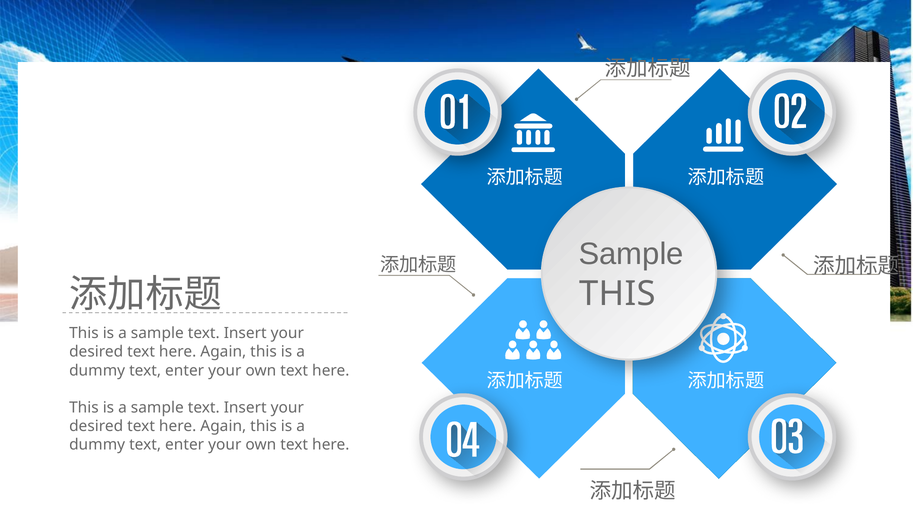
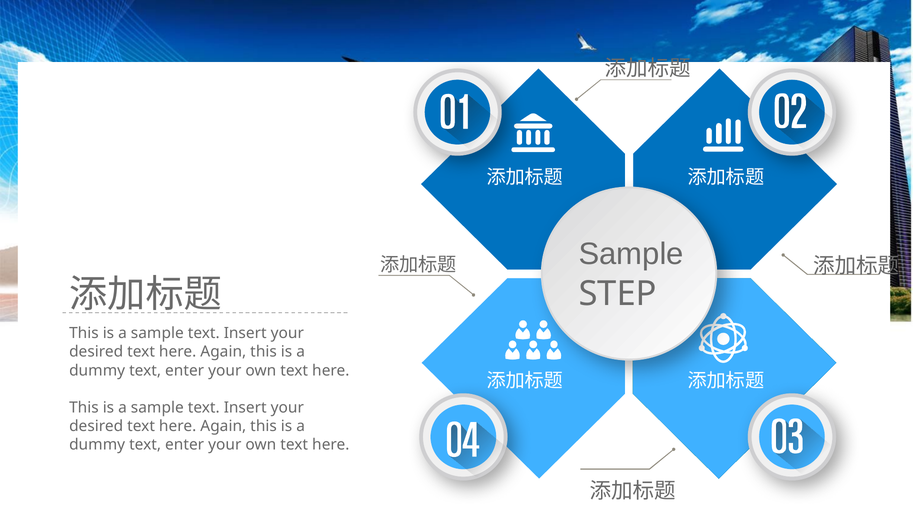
THIS at (617, 294): THIS -> STEP
